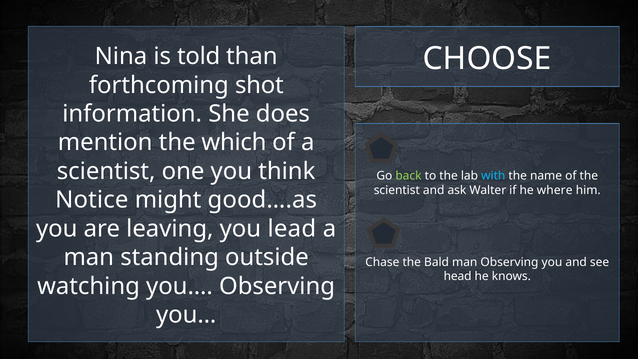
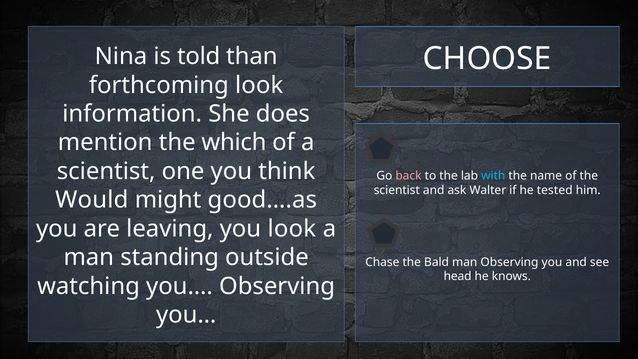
forthcoming shot: shot -> look
back colour: light green -> pink
where: where -> tested
Notice: Notice -> Would
you lead: lead -> look
